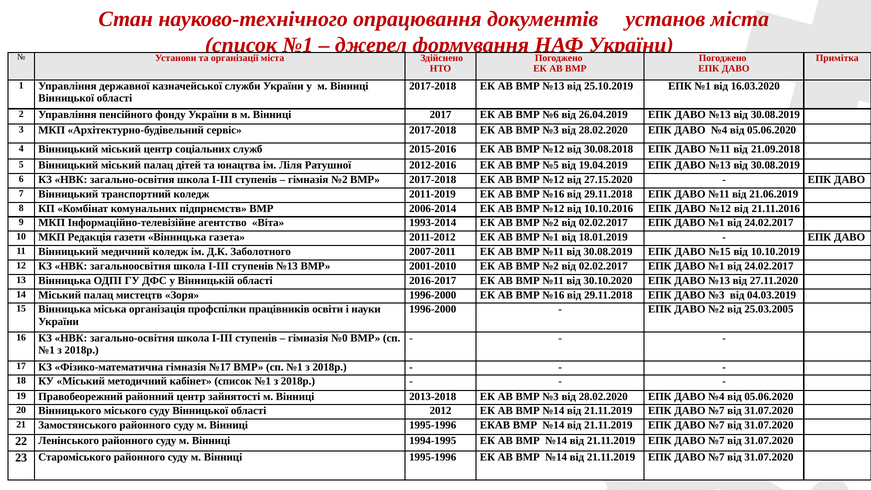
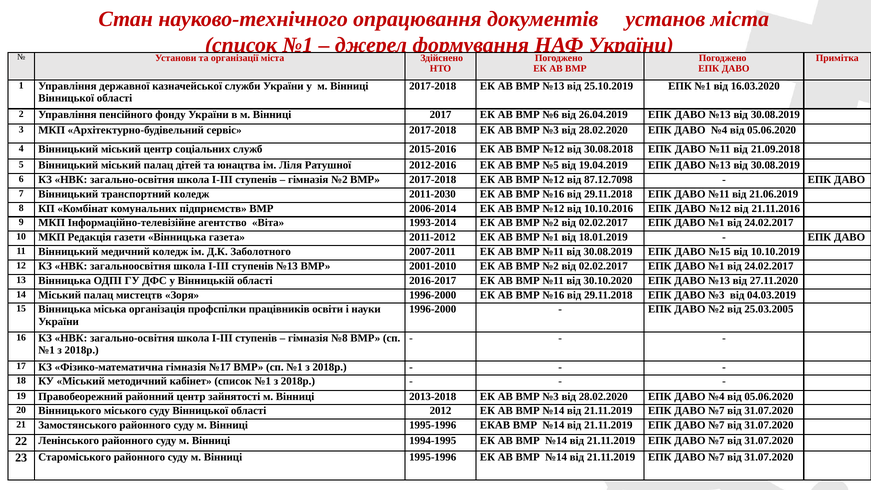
27.15.2020: 27.15.2020 -> 87.12.7098
2011-2019: 2011-2019 -> 2011-2030
№0: №0 -> №8
